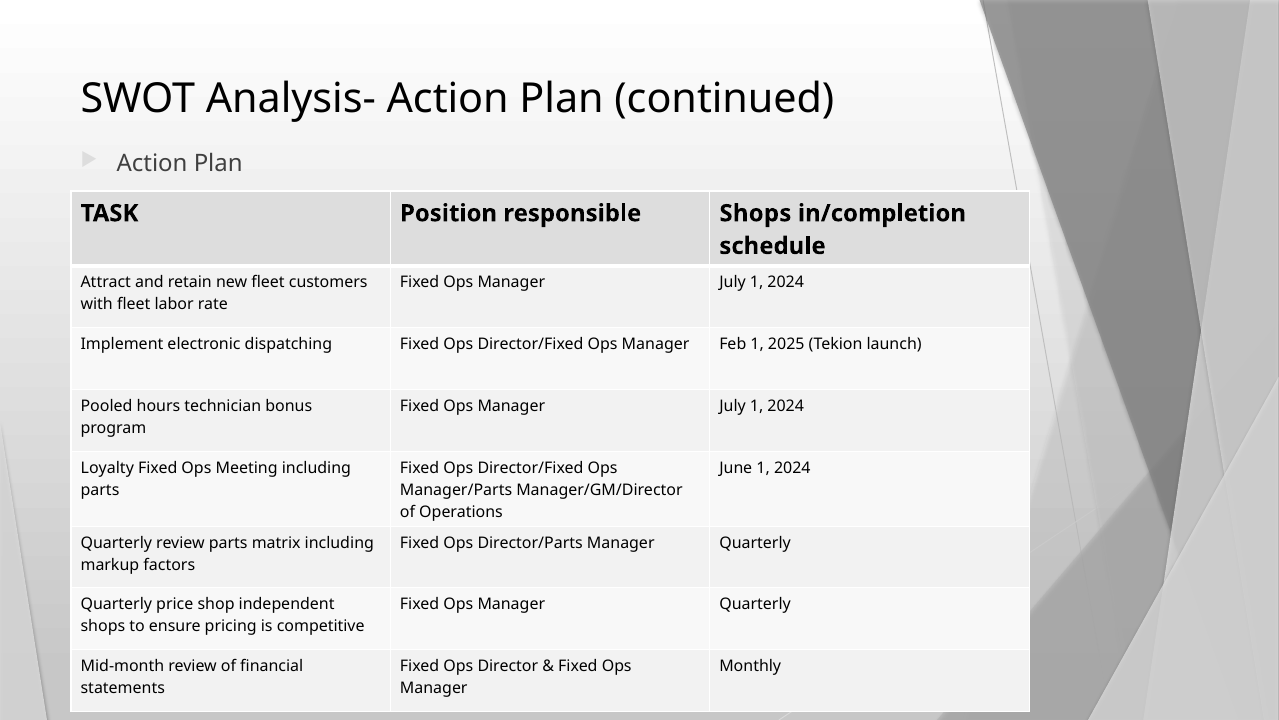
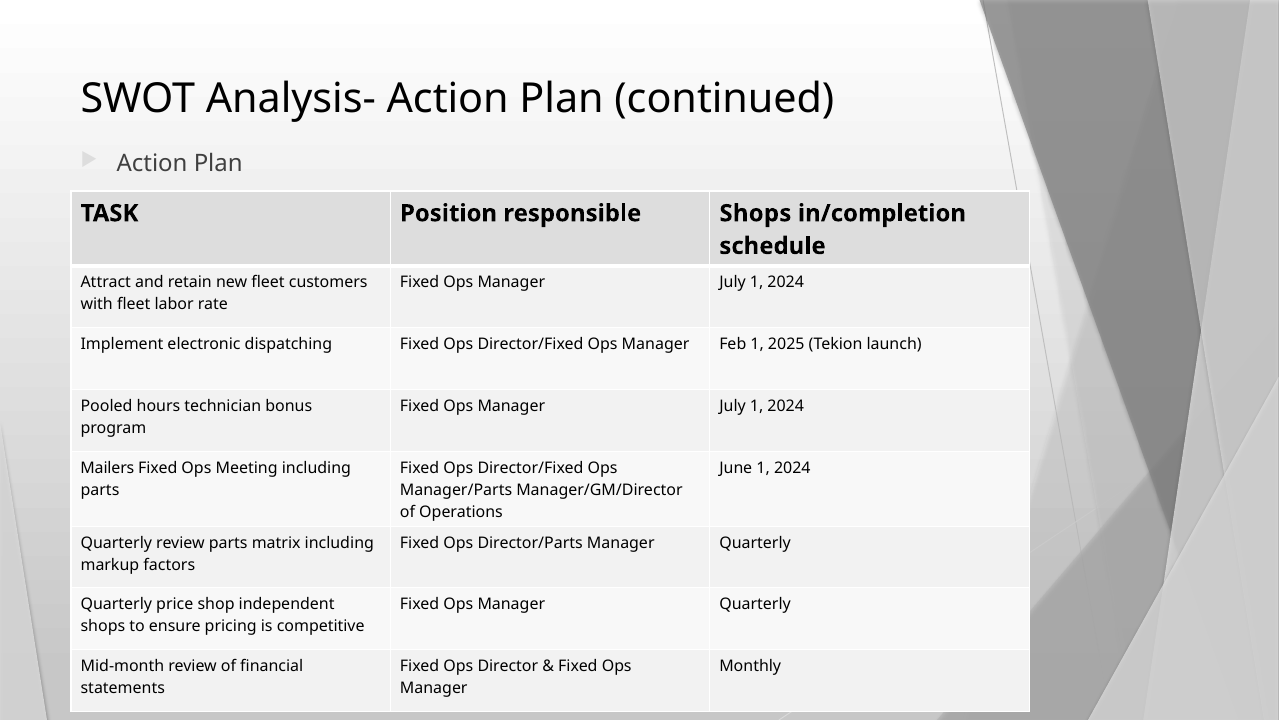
Loyalty: Loyalty -> Mailers
